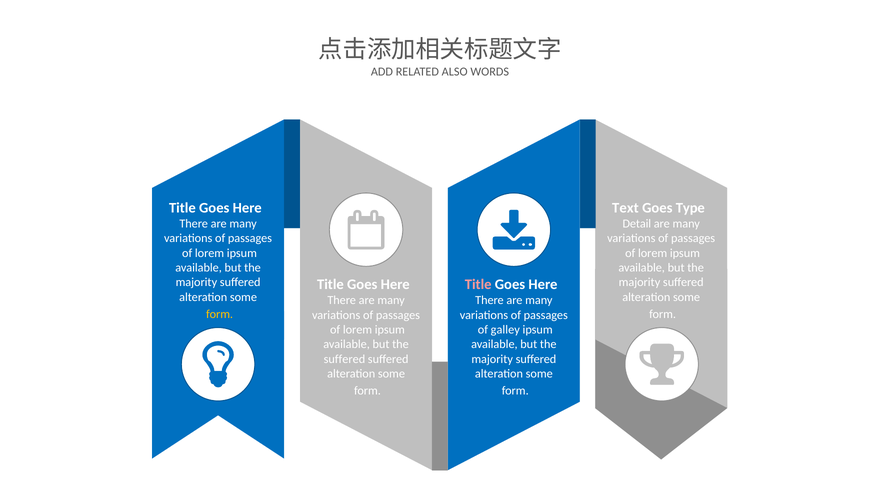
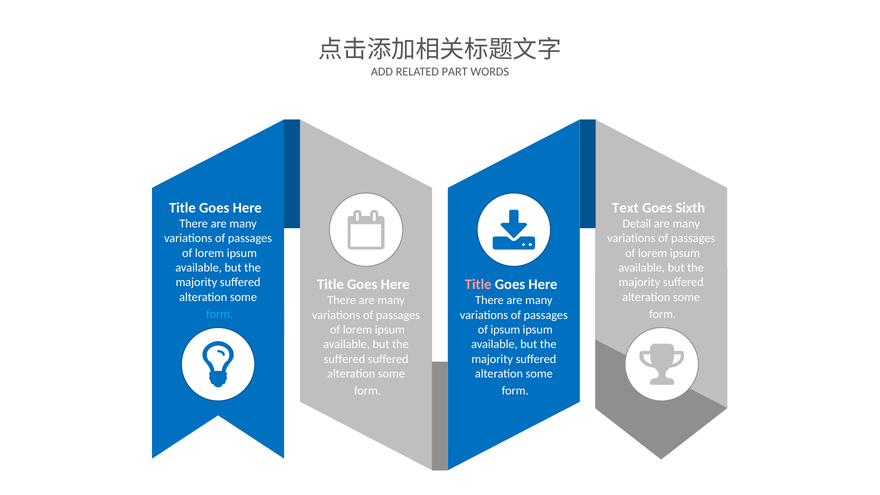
ALSO: ALSO -> PART
Type: Type -> Sixth
form at (220, 314) colour: yellow -> light blue
of galley: galley -> ipsum
